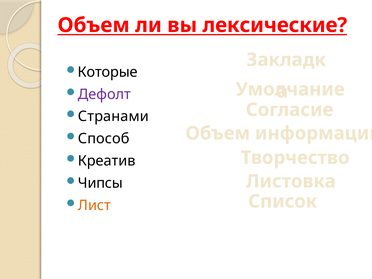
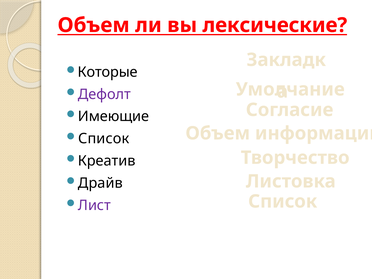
Странами: Странами -> Имеющие
Способ at (104, 139): Способ -> Список
Чипсы: Чипсы -> Драйв
Лист colour: orange -> purple
